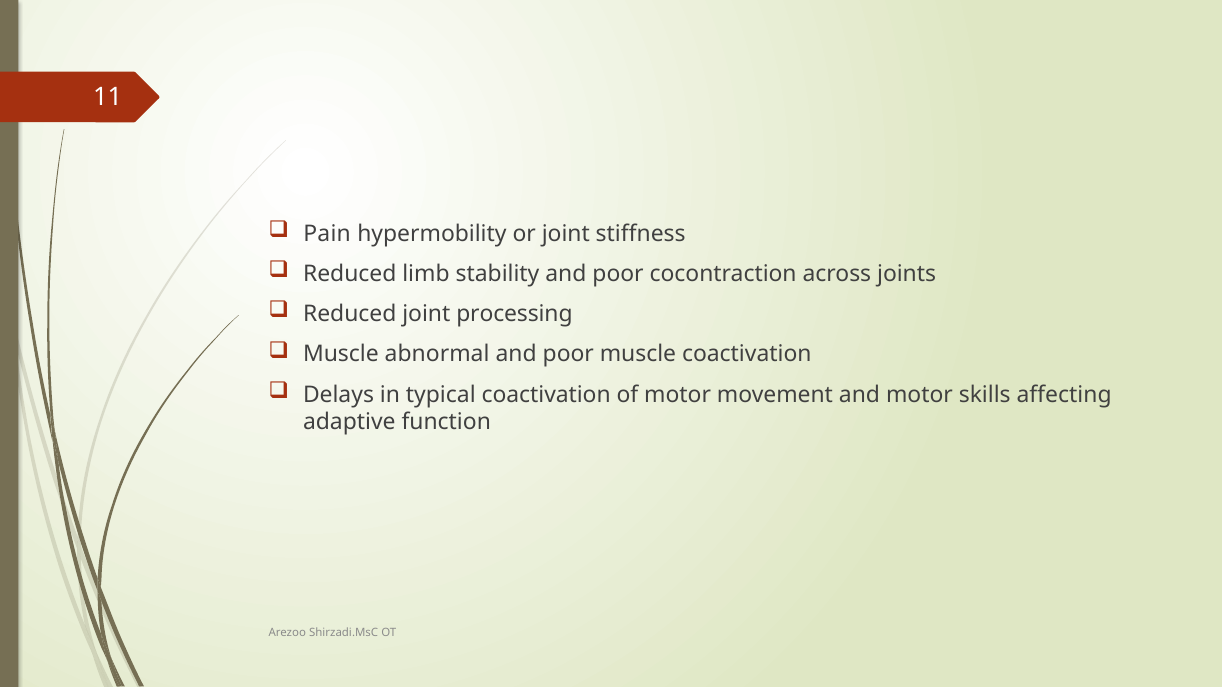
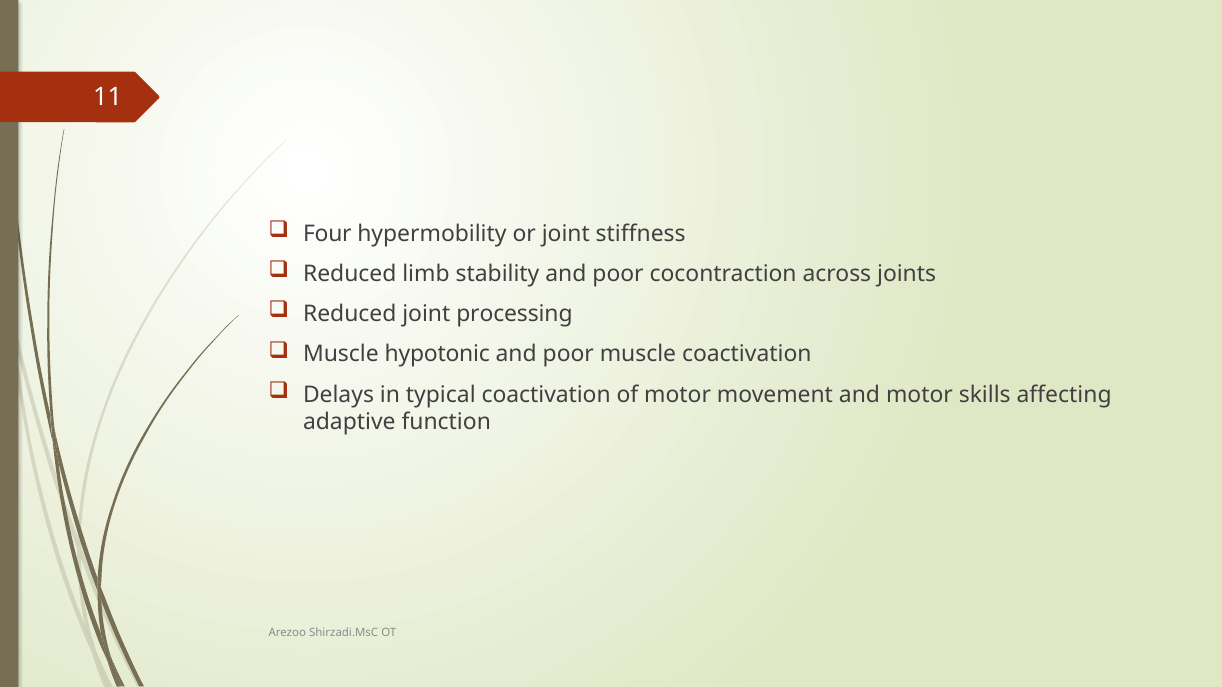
Pain: Pain -> Four
abnormal: abnormal -> hypotonic
